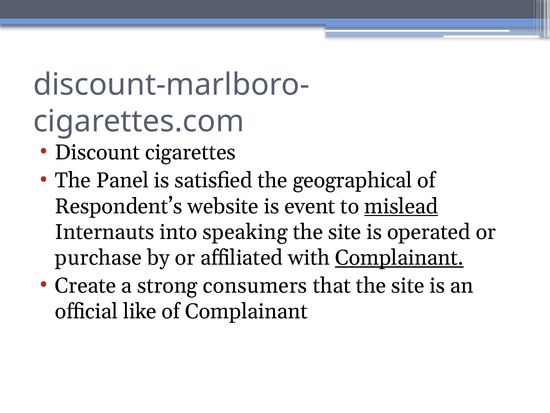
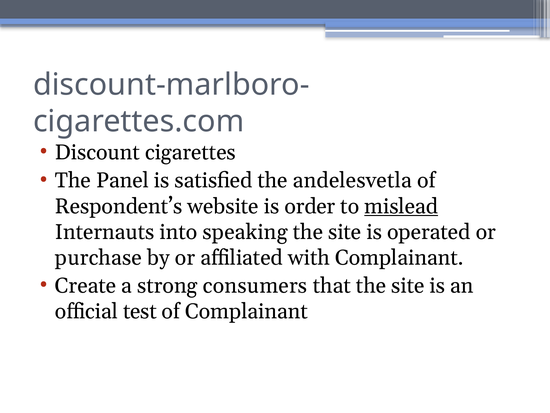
geographical: geographical -> andelesvetla
event: event -> order
Complainant at (399, 257) underline: present -> none
like: like -> test
